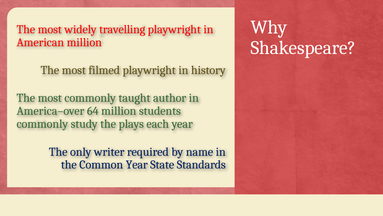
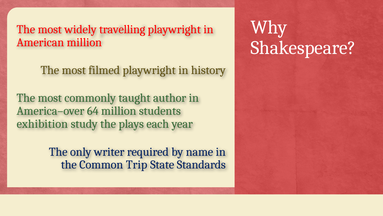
commonly at (42, 124): commonly -> exhibition
Common Year: Year -> Trip
